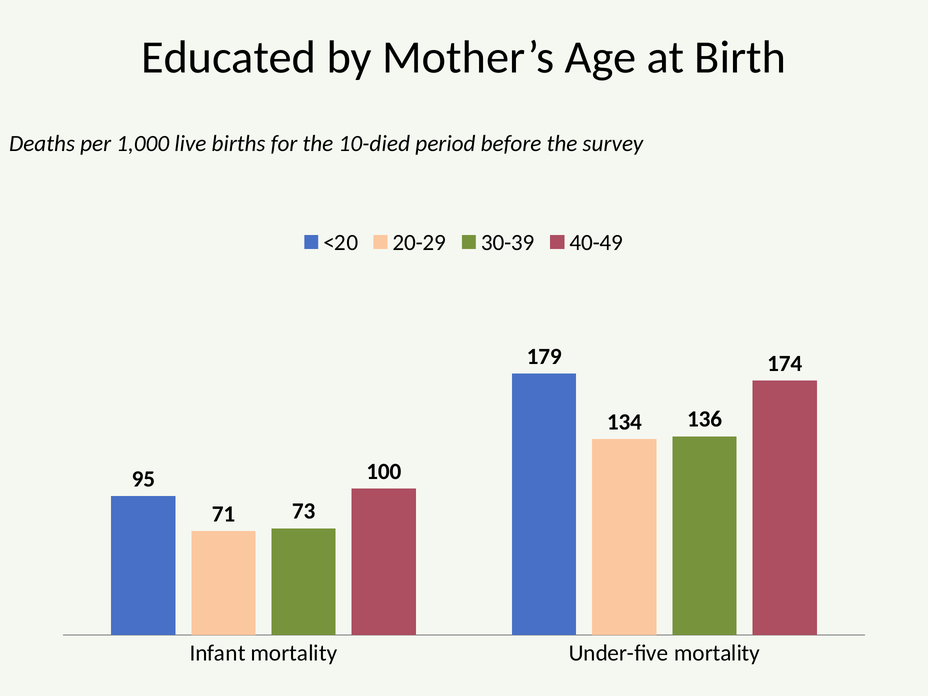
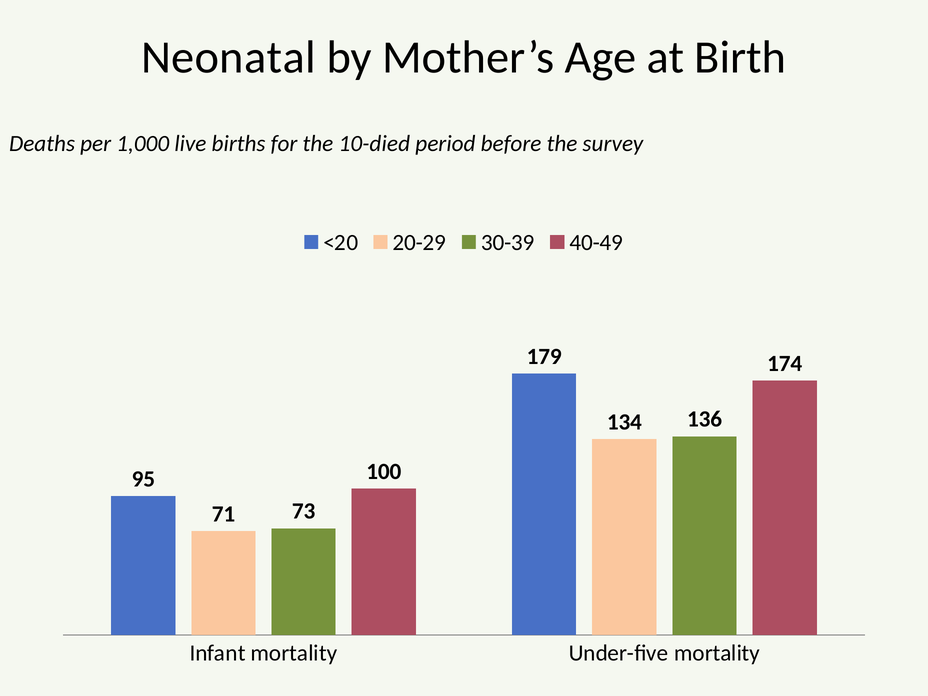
Educated: Educated -> Neonatal
